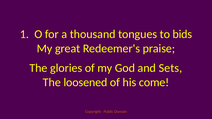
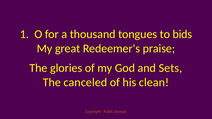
loosened: loosened -> canceled
come: come -> clean
